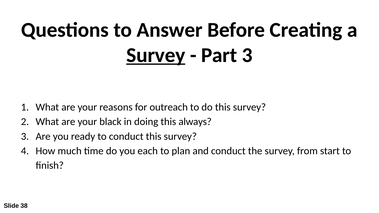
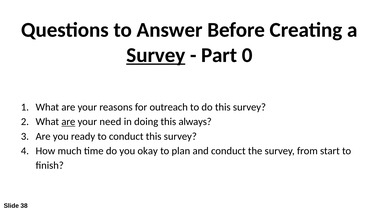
Part 3: 3 -> 0
are at (68, 122) underline: none -> present
black: black -> need
each: each -> okay
